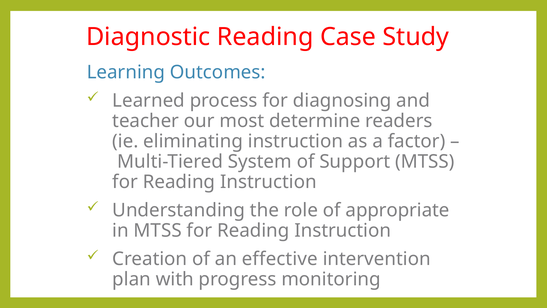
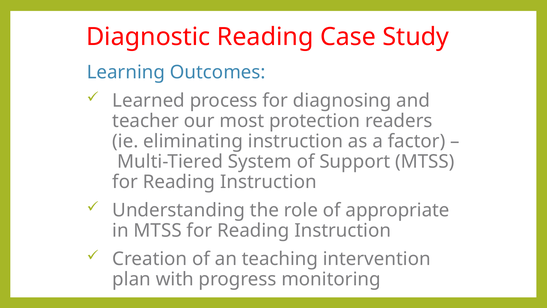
determine: determine -> protection
effective: effective -> teaching
